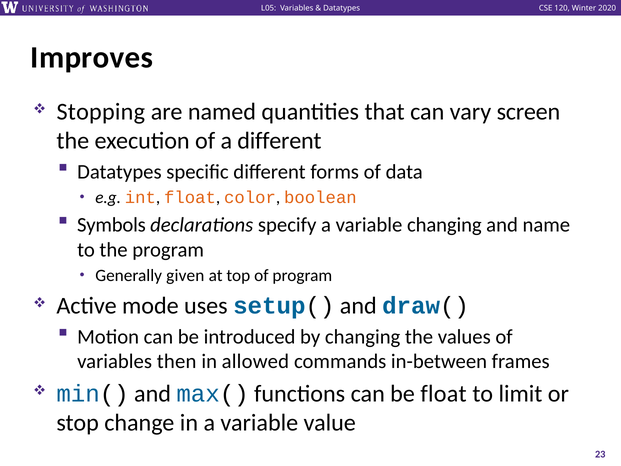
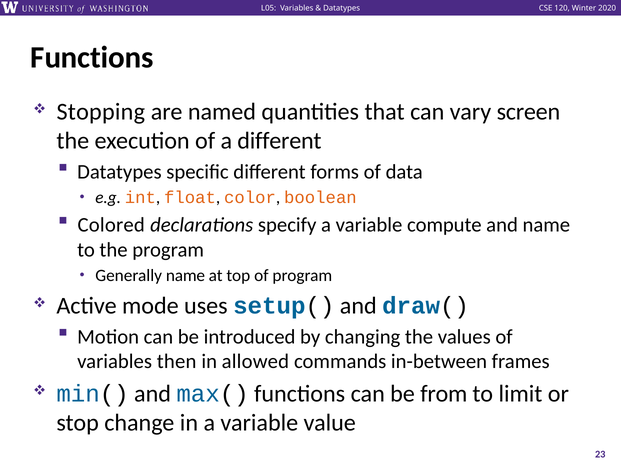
Improves at (92, 58): Improves -> Functions
Symbols: Symbols -> Colored
variable changing: changing -> compute
Generally given: given -> name
be float: float -> from
